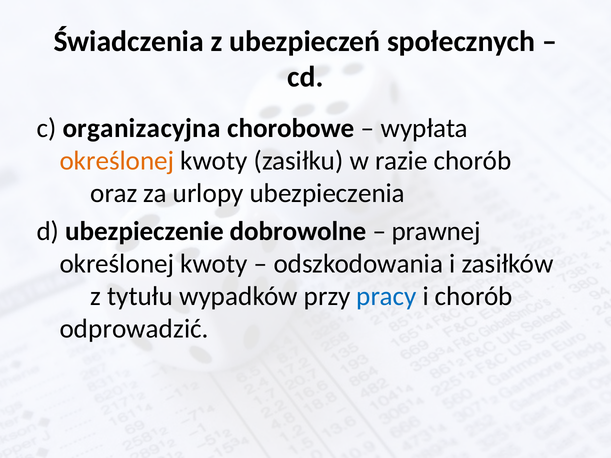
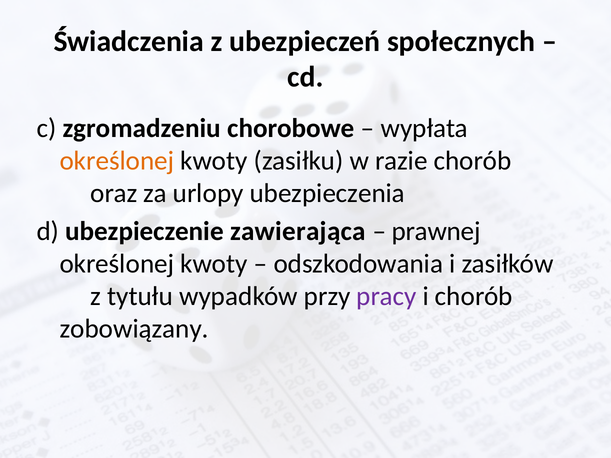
organizacyjna: organizacyjna -> zgromadzeniu
dobrowolne: dobrowolne -> zawierająca
pracy colour: blue -> purple
odprowadzić: odprowadzić -> zobowiązany
